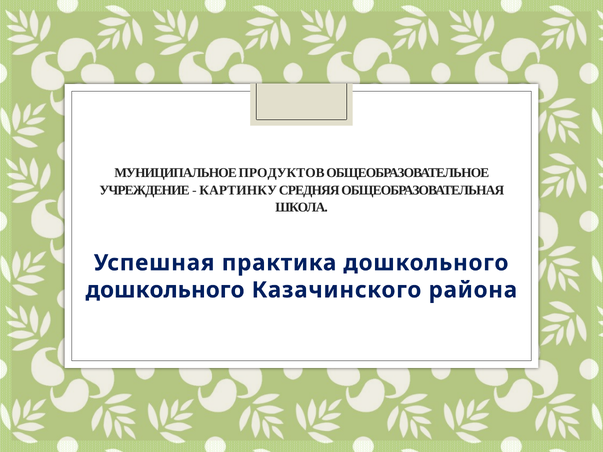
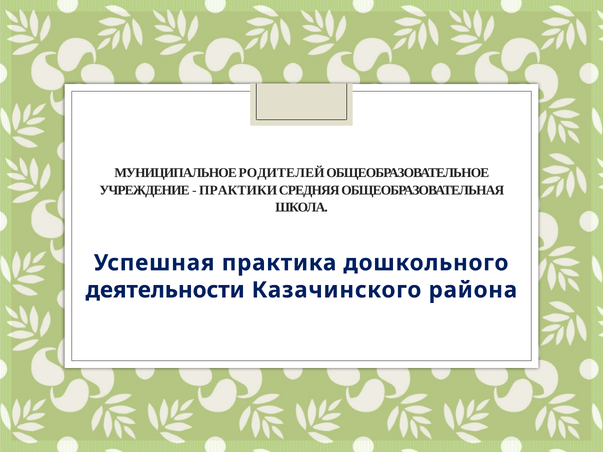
ПРОДУКТОВ: ПРОДУКТОВ -> РОДИТЕЛЕЙ
КАРТИНКУ: КАРТИНКУ -> ПРАКТИКИ
дошкольного at (165, 290): дошкольного -> деятельности
